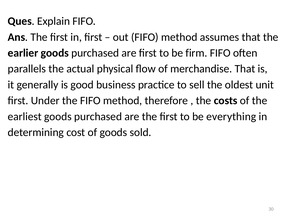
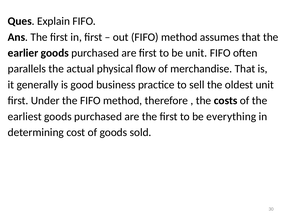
be firm: firm -> unit
